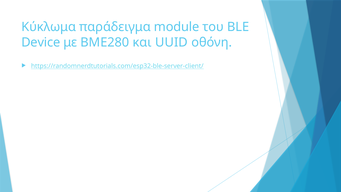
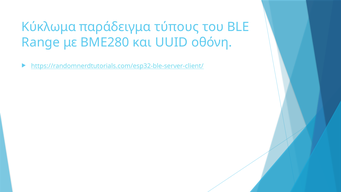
module: module -> τύπους
Device: Device -> Range
